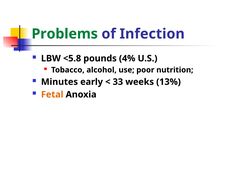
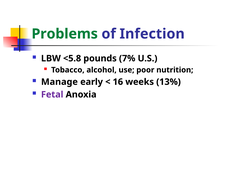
4%: 4% -> 7%
Minutes: Minutes -> Manage
33: 33 -> 16
Fetal colour: orange -> purple
